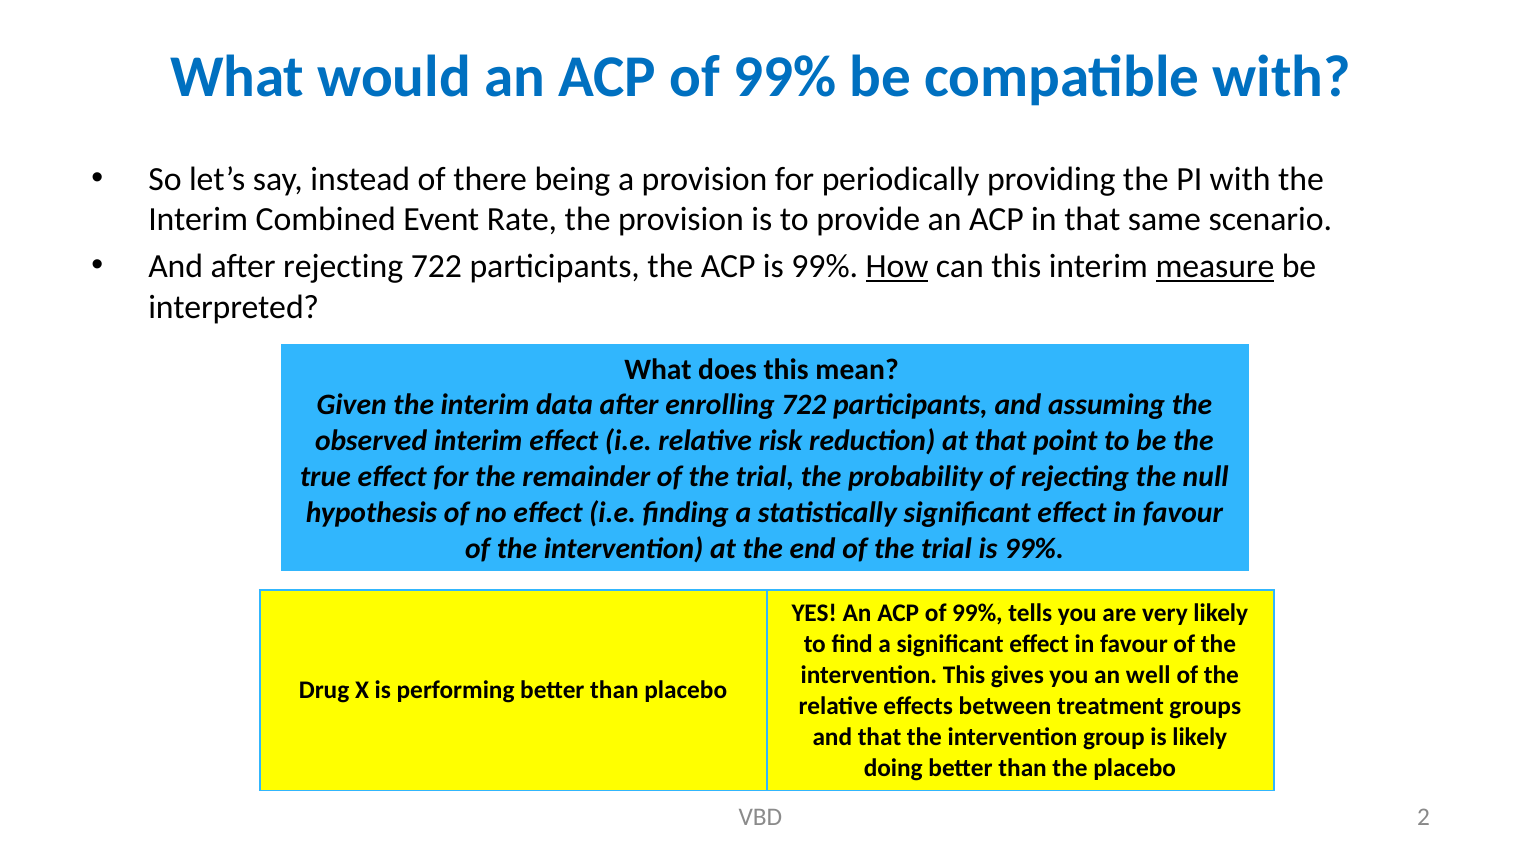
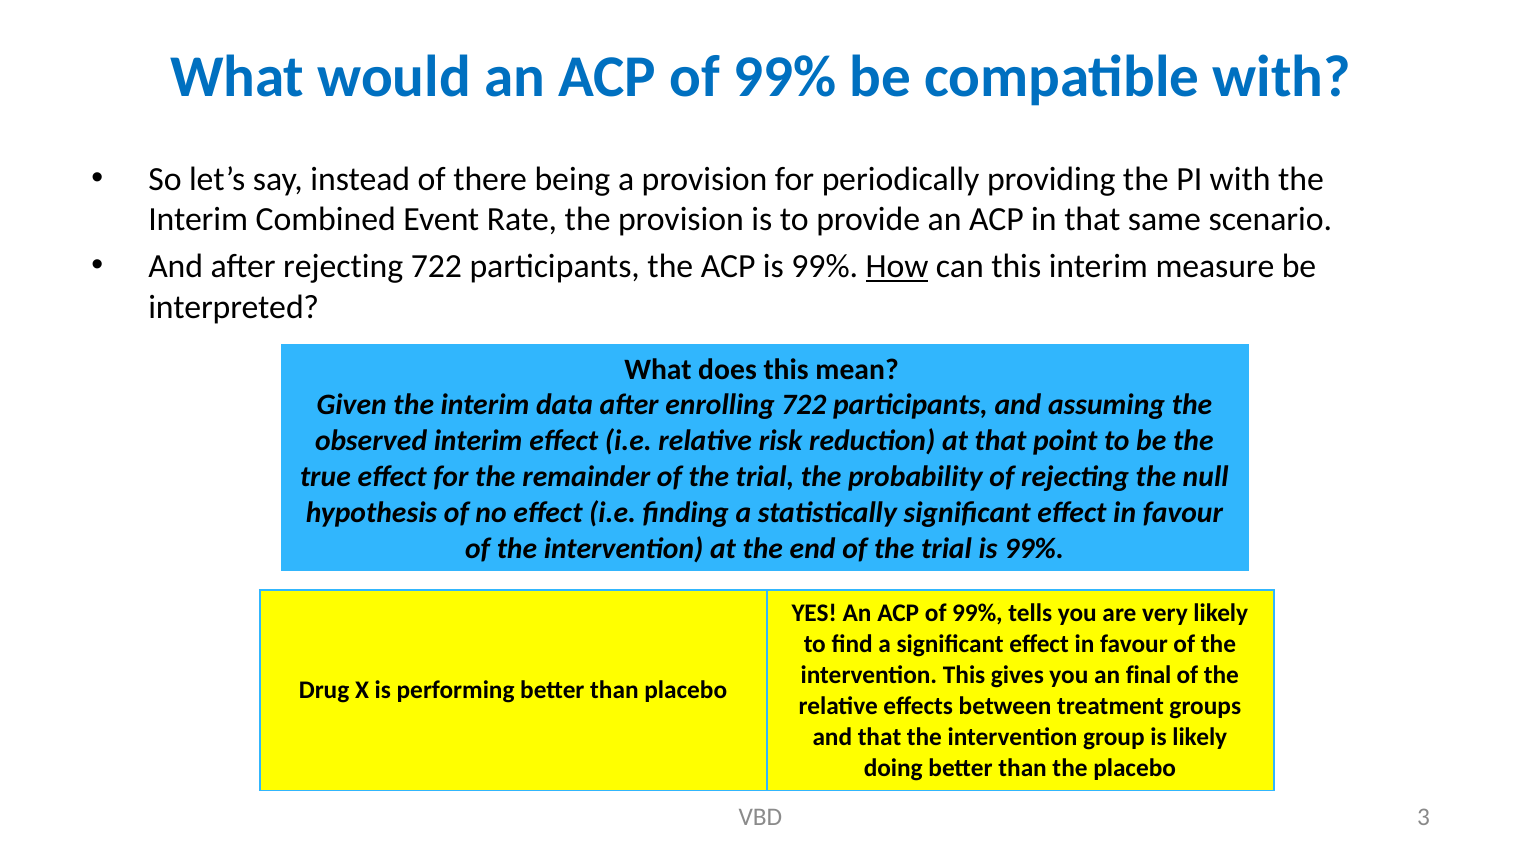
measure underline: present -> none
well: well -> final
2: 2 -> 3
